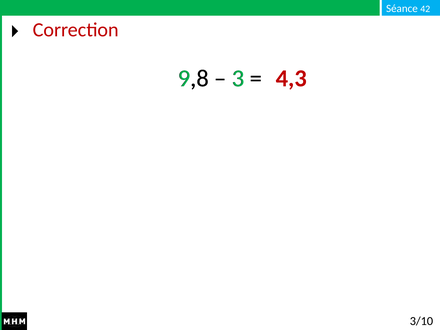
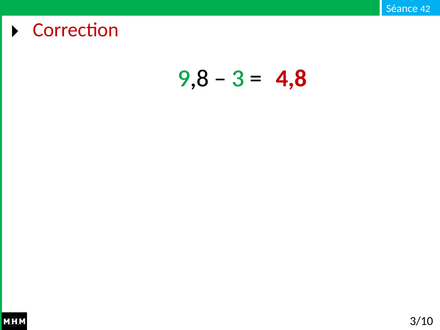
4,3: 4,3 -> 4,8
